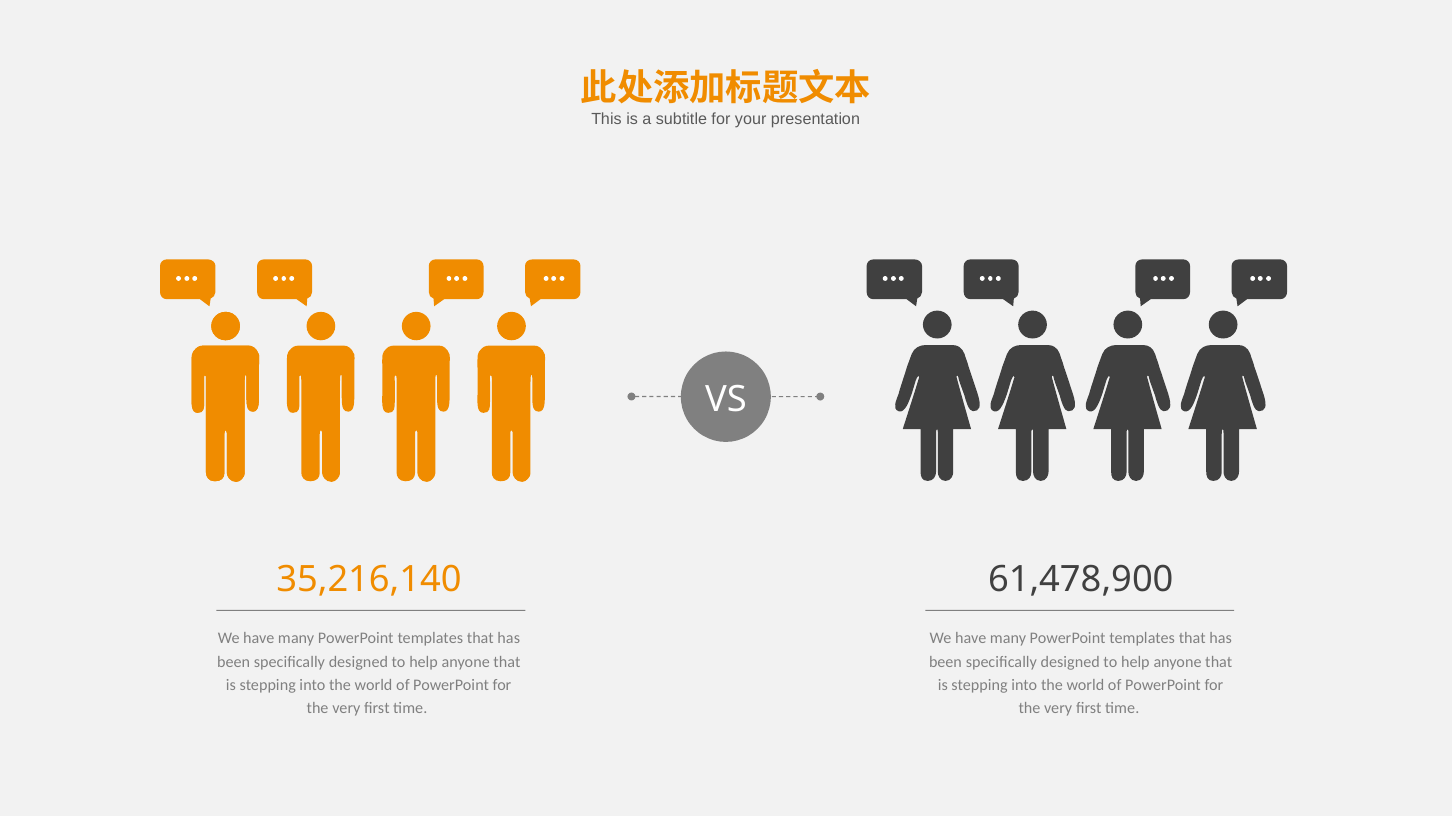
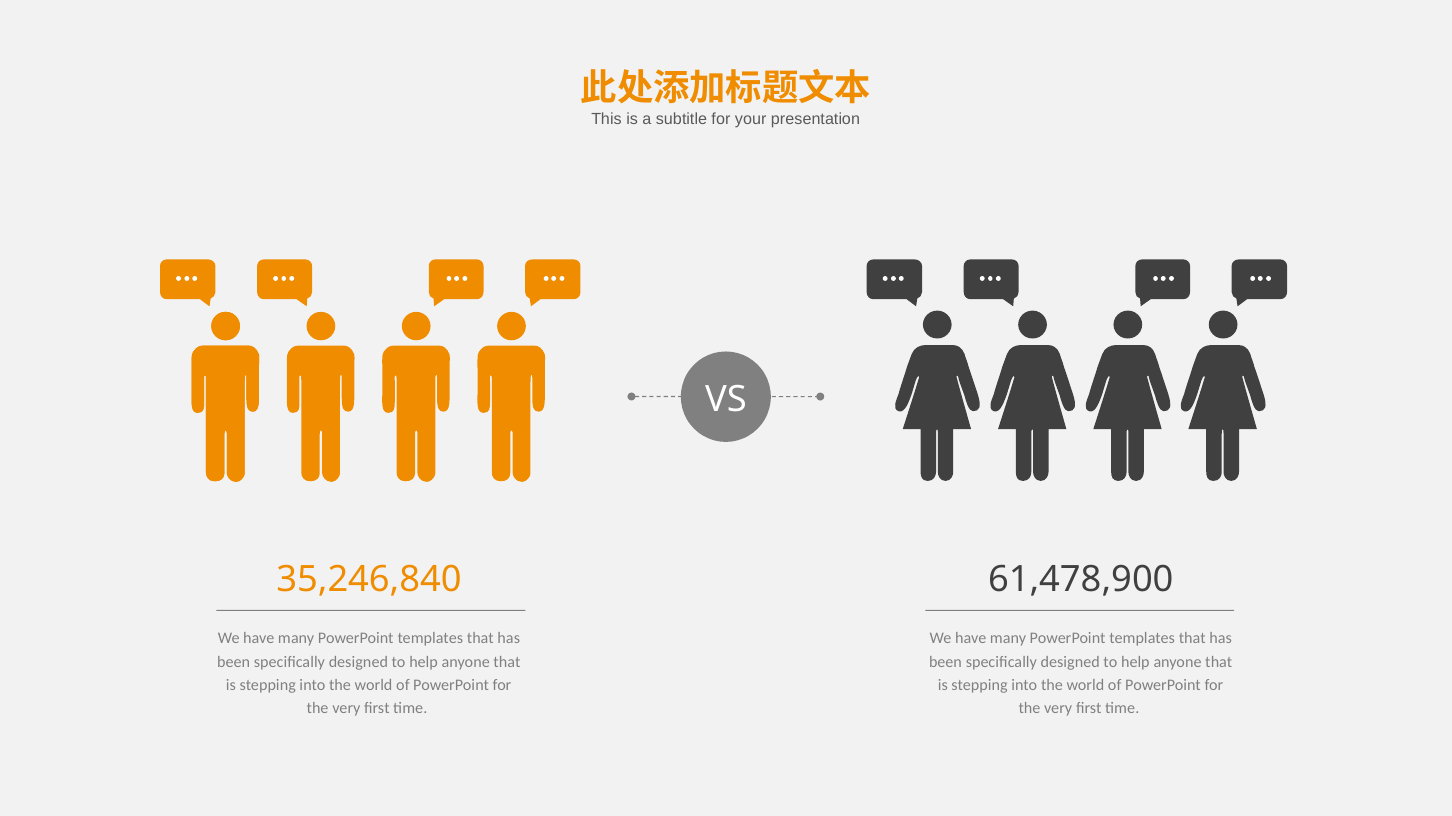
35,216,140: 35,216,140 -> 35,246,840
